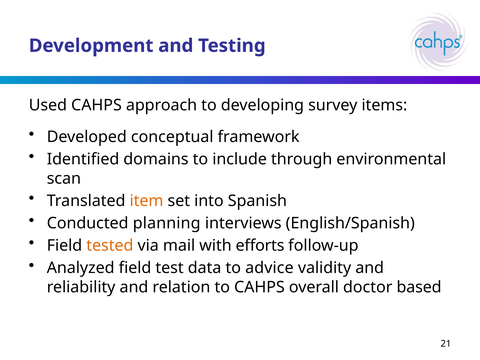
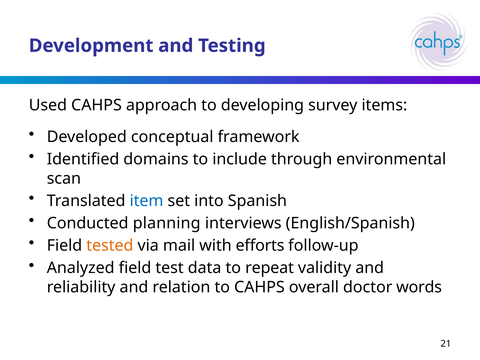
item colour: orange -> blue
advice: advice -> repeat
based: based -> words
